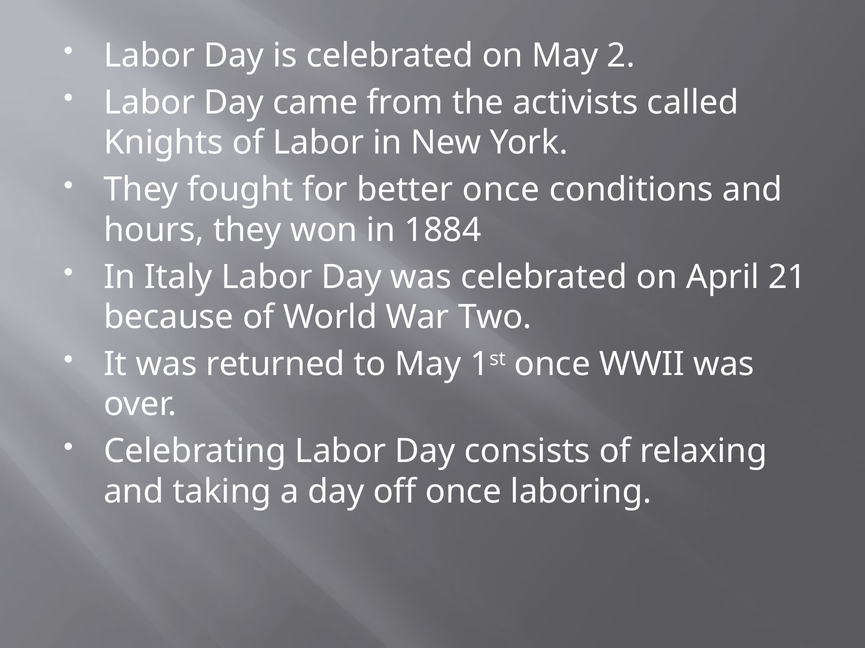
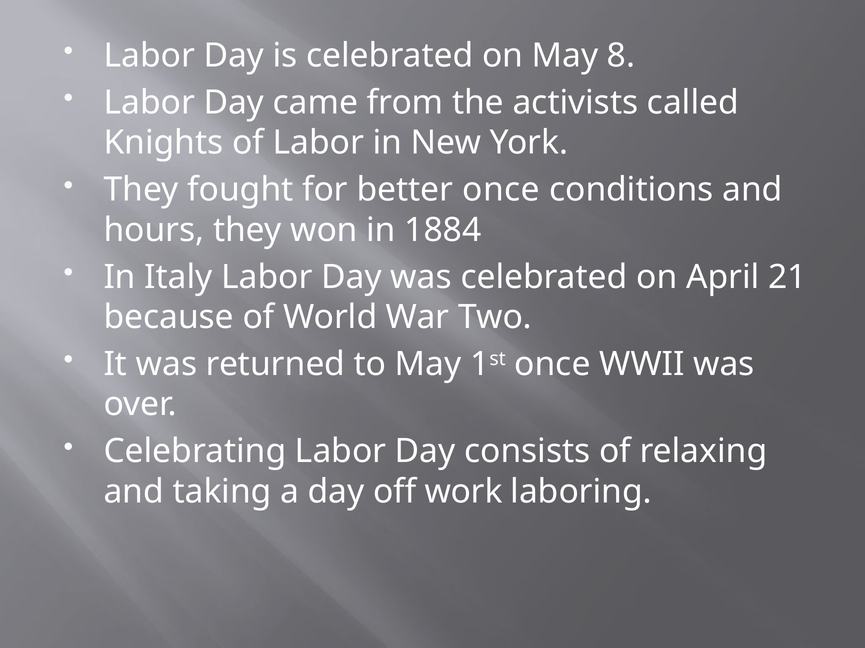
2: 2 -> 8
off once: once -> work
